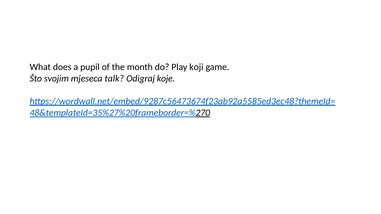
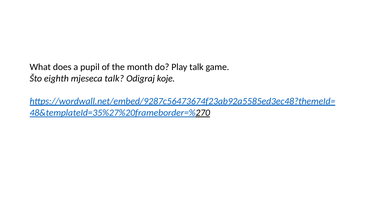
Play koji: koji -> talk
svojim: svojim -> eighth
